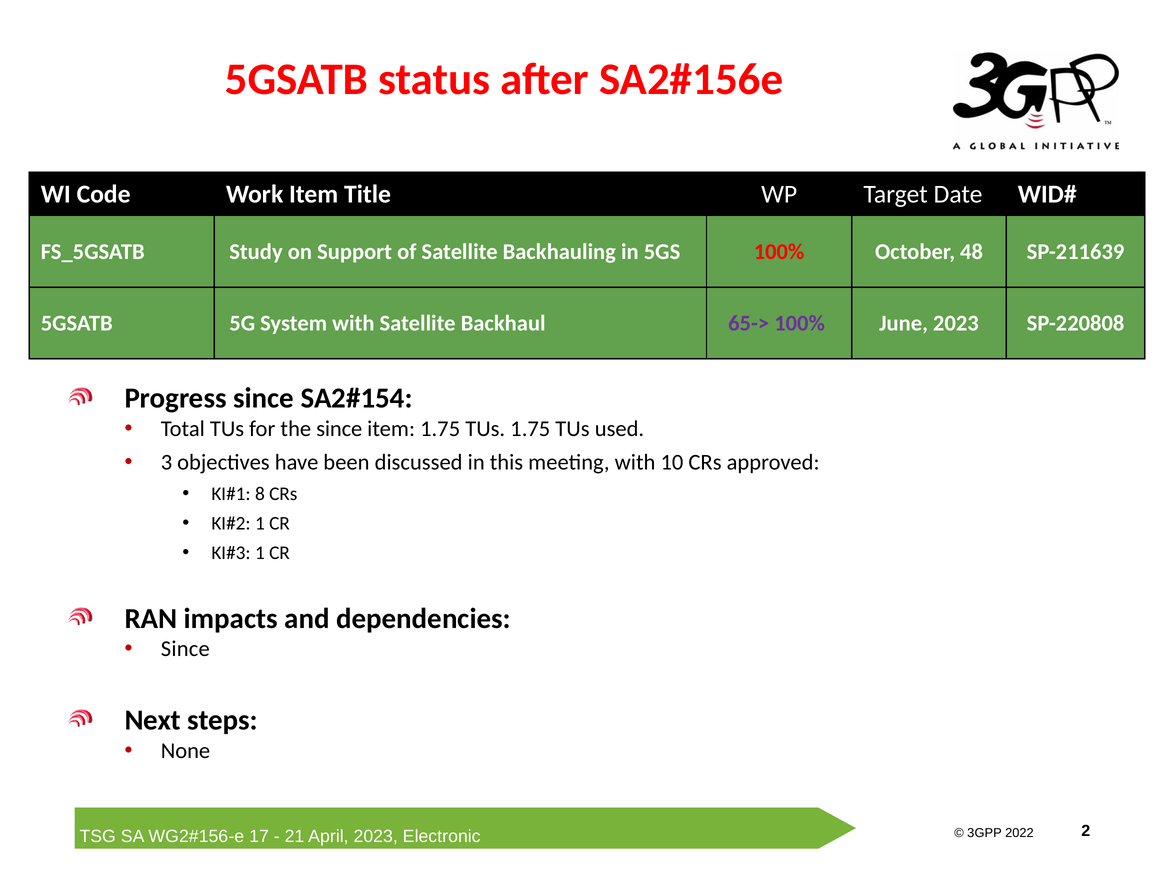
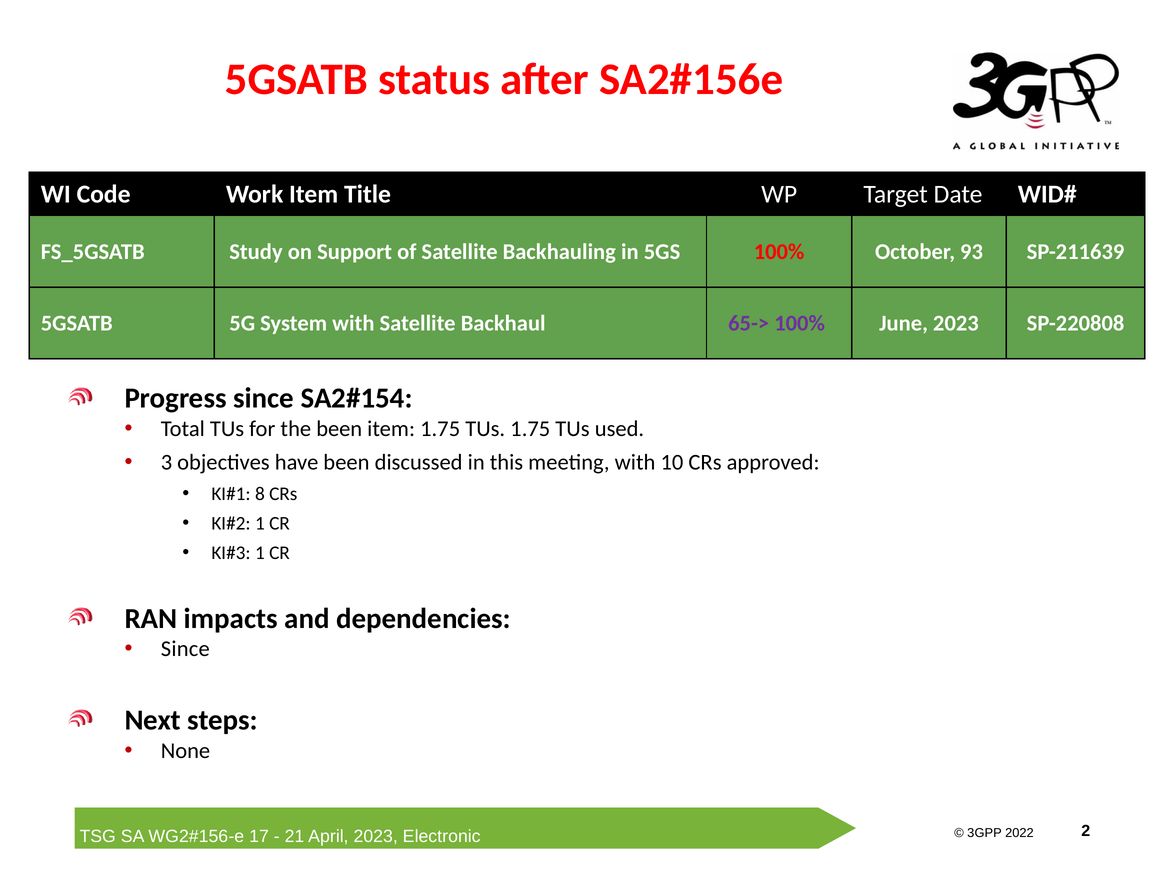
48: 48 -> 93
the since: since -> been
